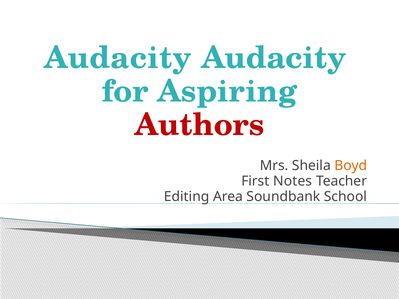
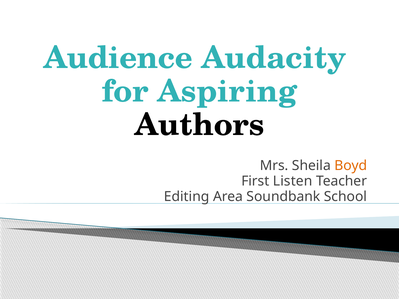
Audacity at (118, 58): Audacity -> Audience
Authors colour: red -> black
Notes: Notes -> Listen
